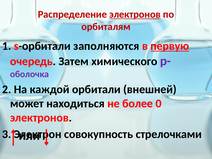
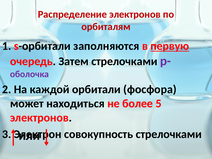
электронов at (135, 14) underline: present -> none
Затем химического: химического -> стрелочками
внешней: внешней -> фосфора
0: 0 -> 5
